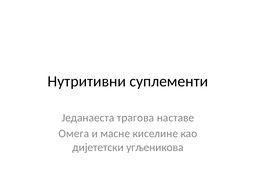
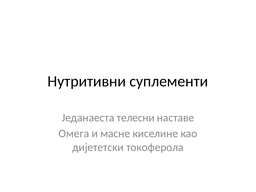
трагова: трагова -> телесни
угљеникова: угљеникова -> токоферола
